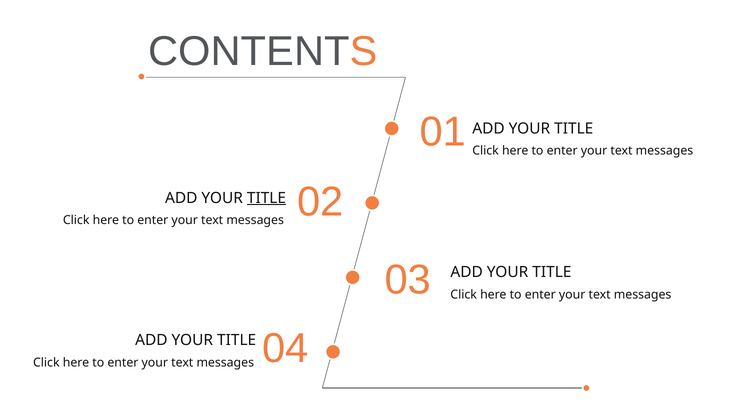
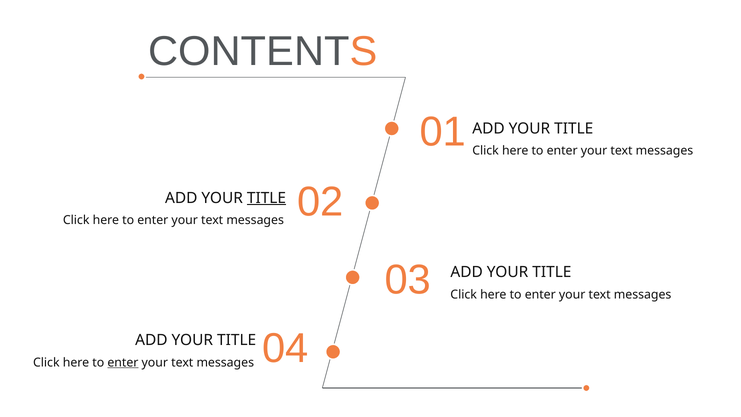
enter at (123, 362) underline: none -> present
